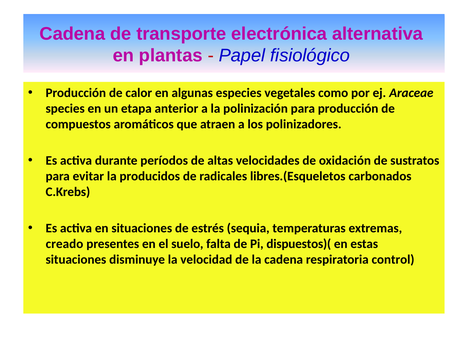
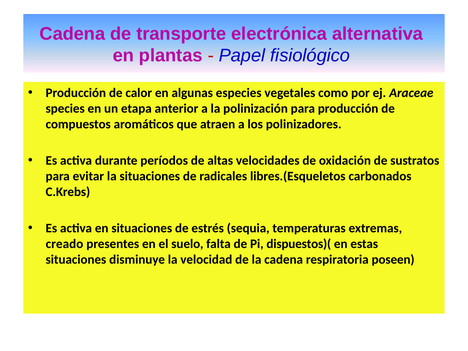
la producidos: producidos -> situaciones
control: control -> poseen
